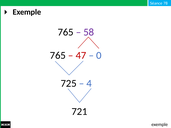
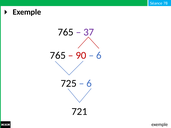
58: 58 -> 37
47: 47 -> 90
0 at (99, 55): 0 -> 6
4 at (89, 84): 4 -> 6
